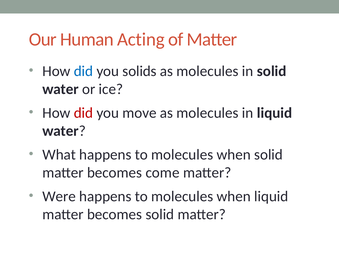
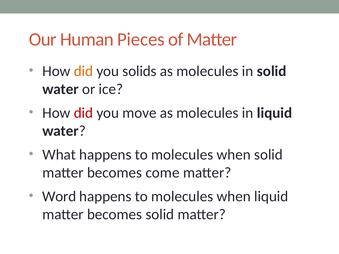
Acting: Acting -> Pieces
did at (83, 71) colour: blue -> orange
Were: Were -> Word
